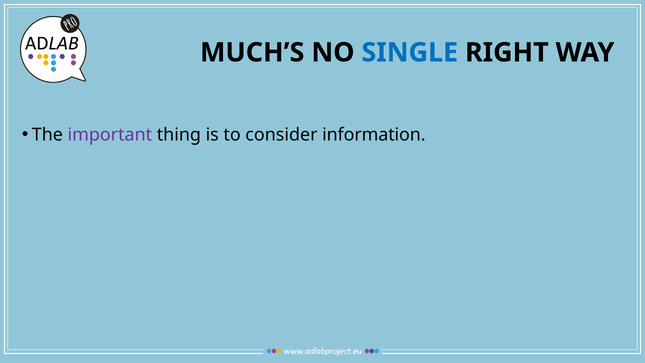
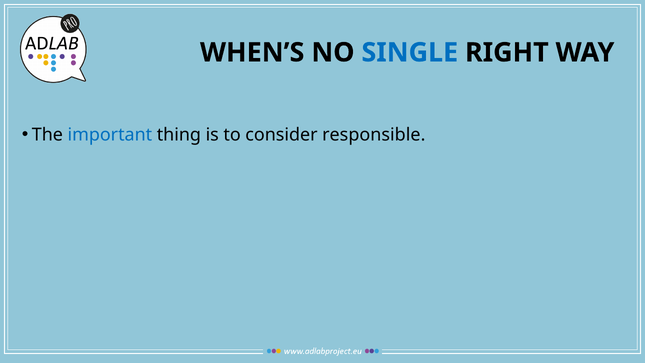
MUCH’S: MUCH’S -> WHEN’S
important colour: purple -> blue
information: information -> responsible
